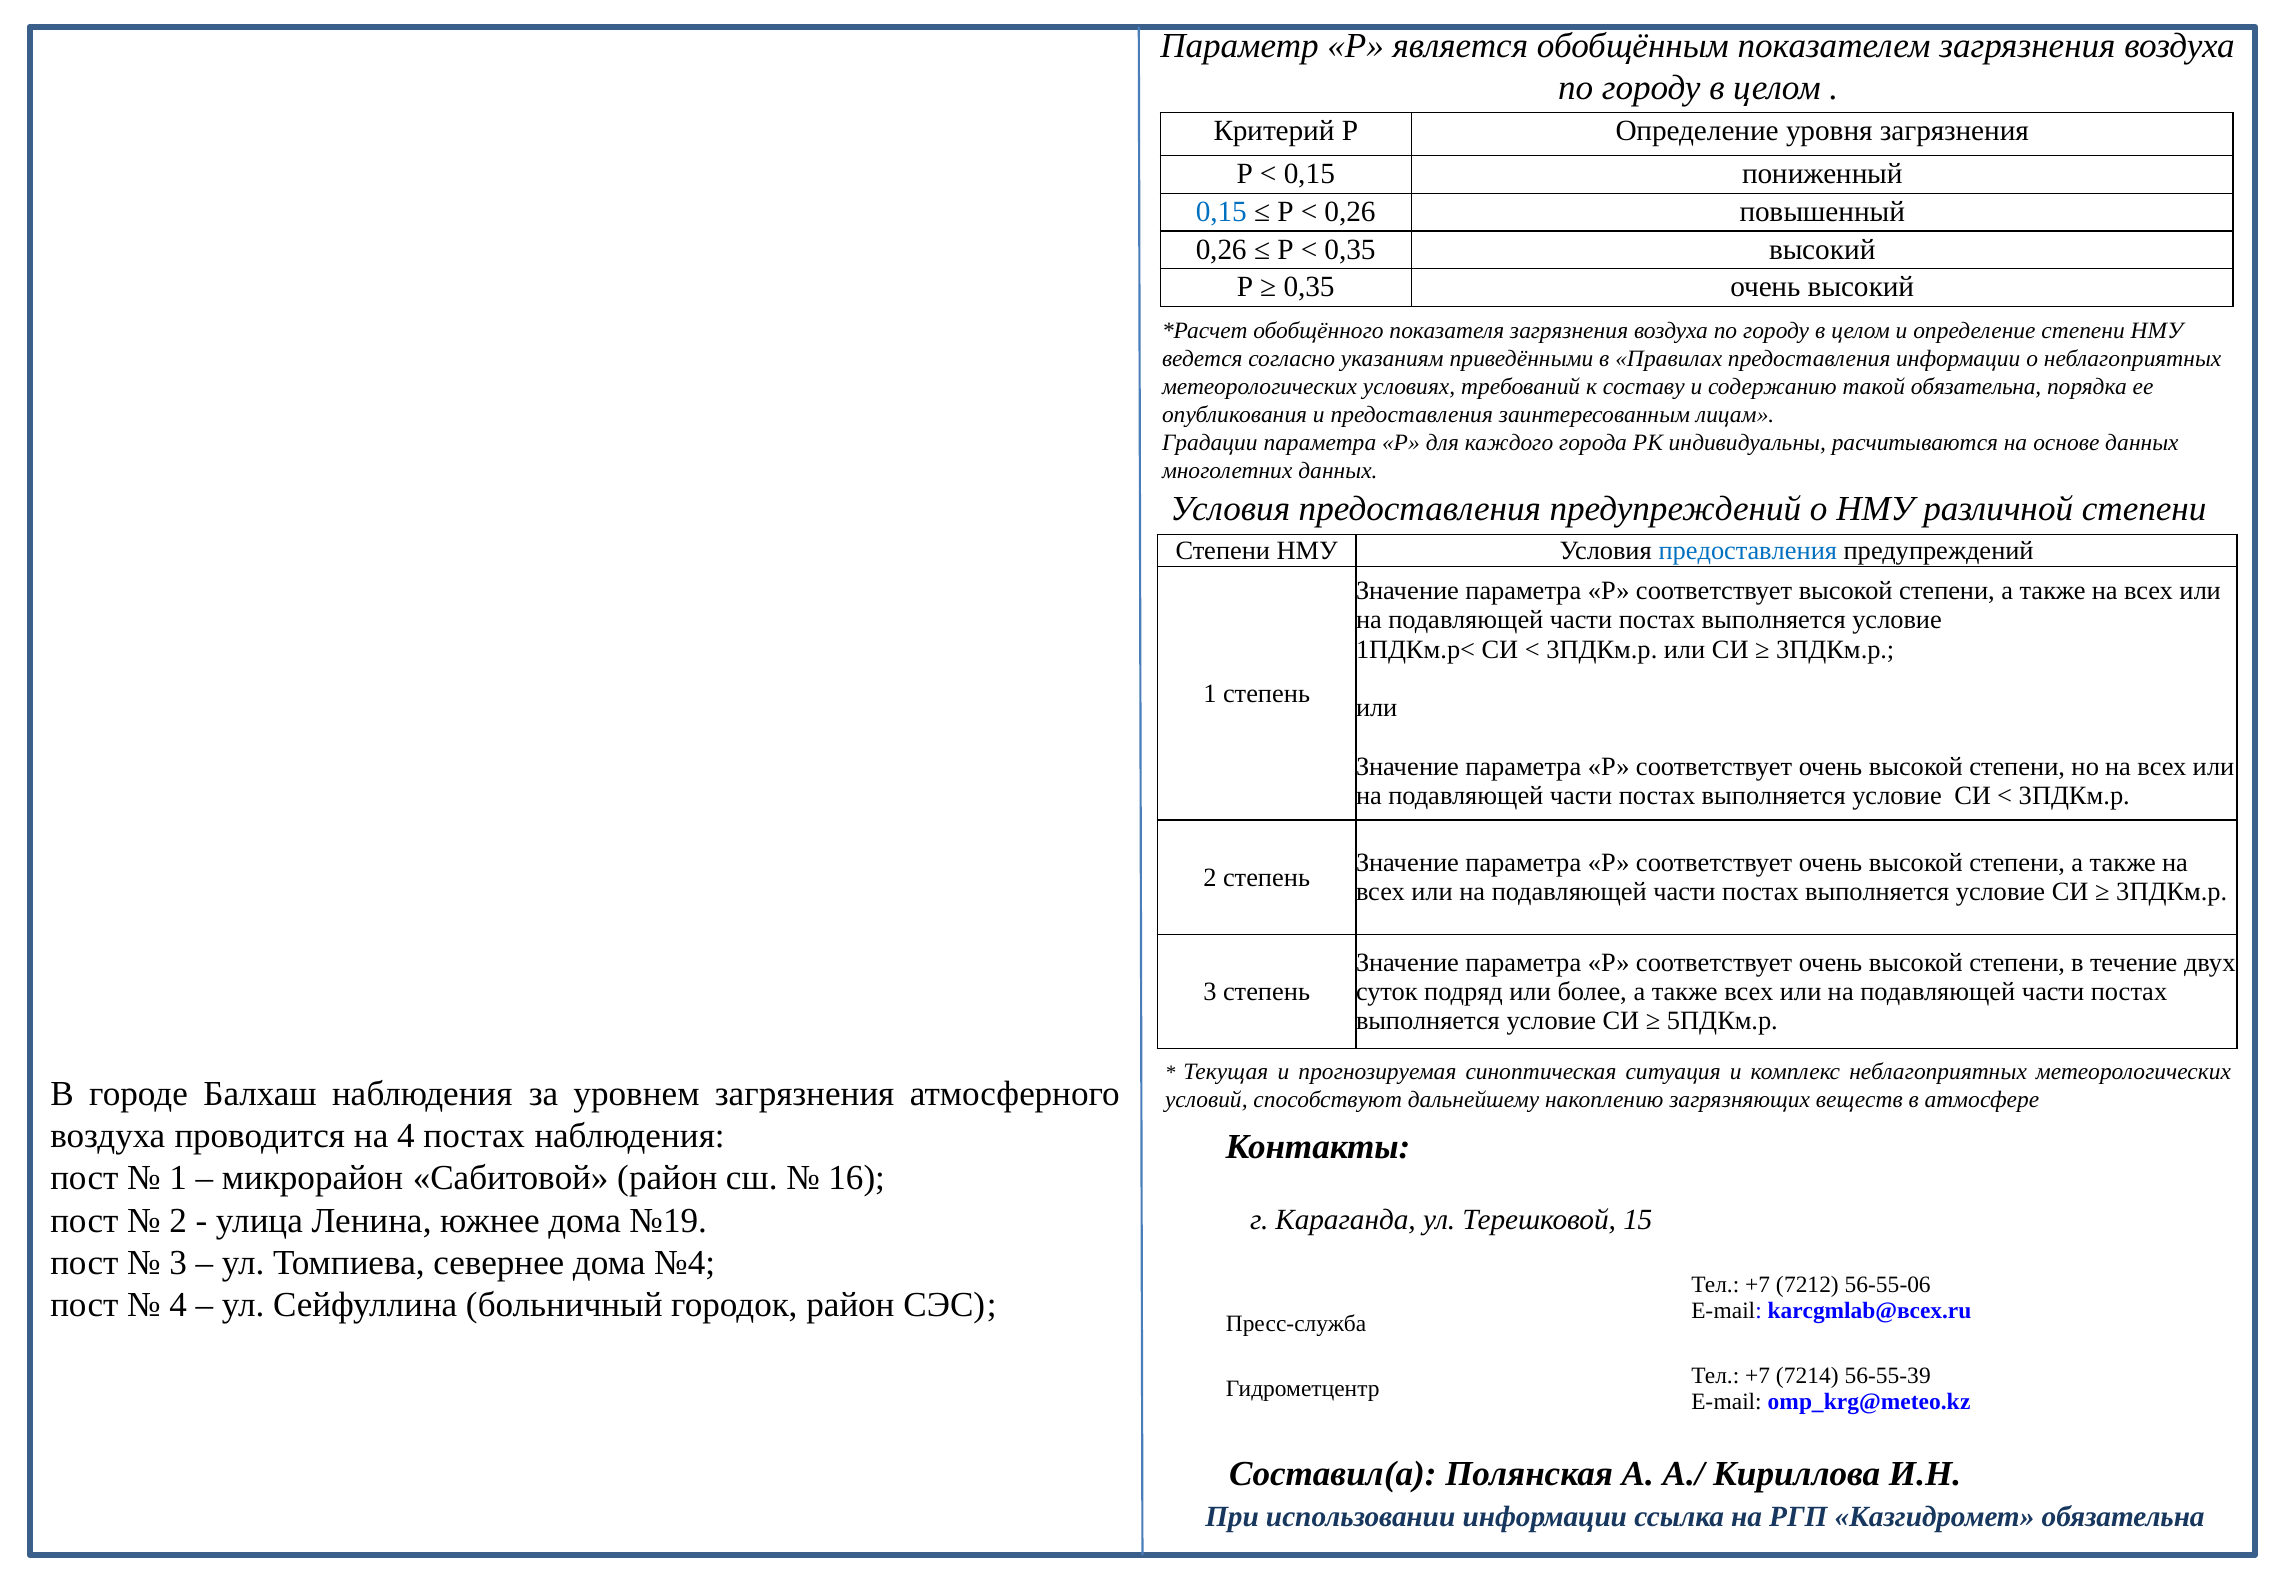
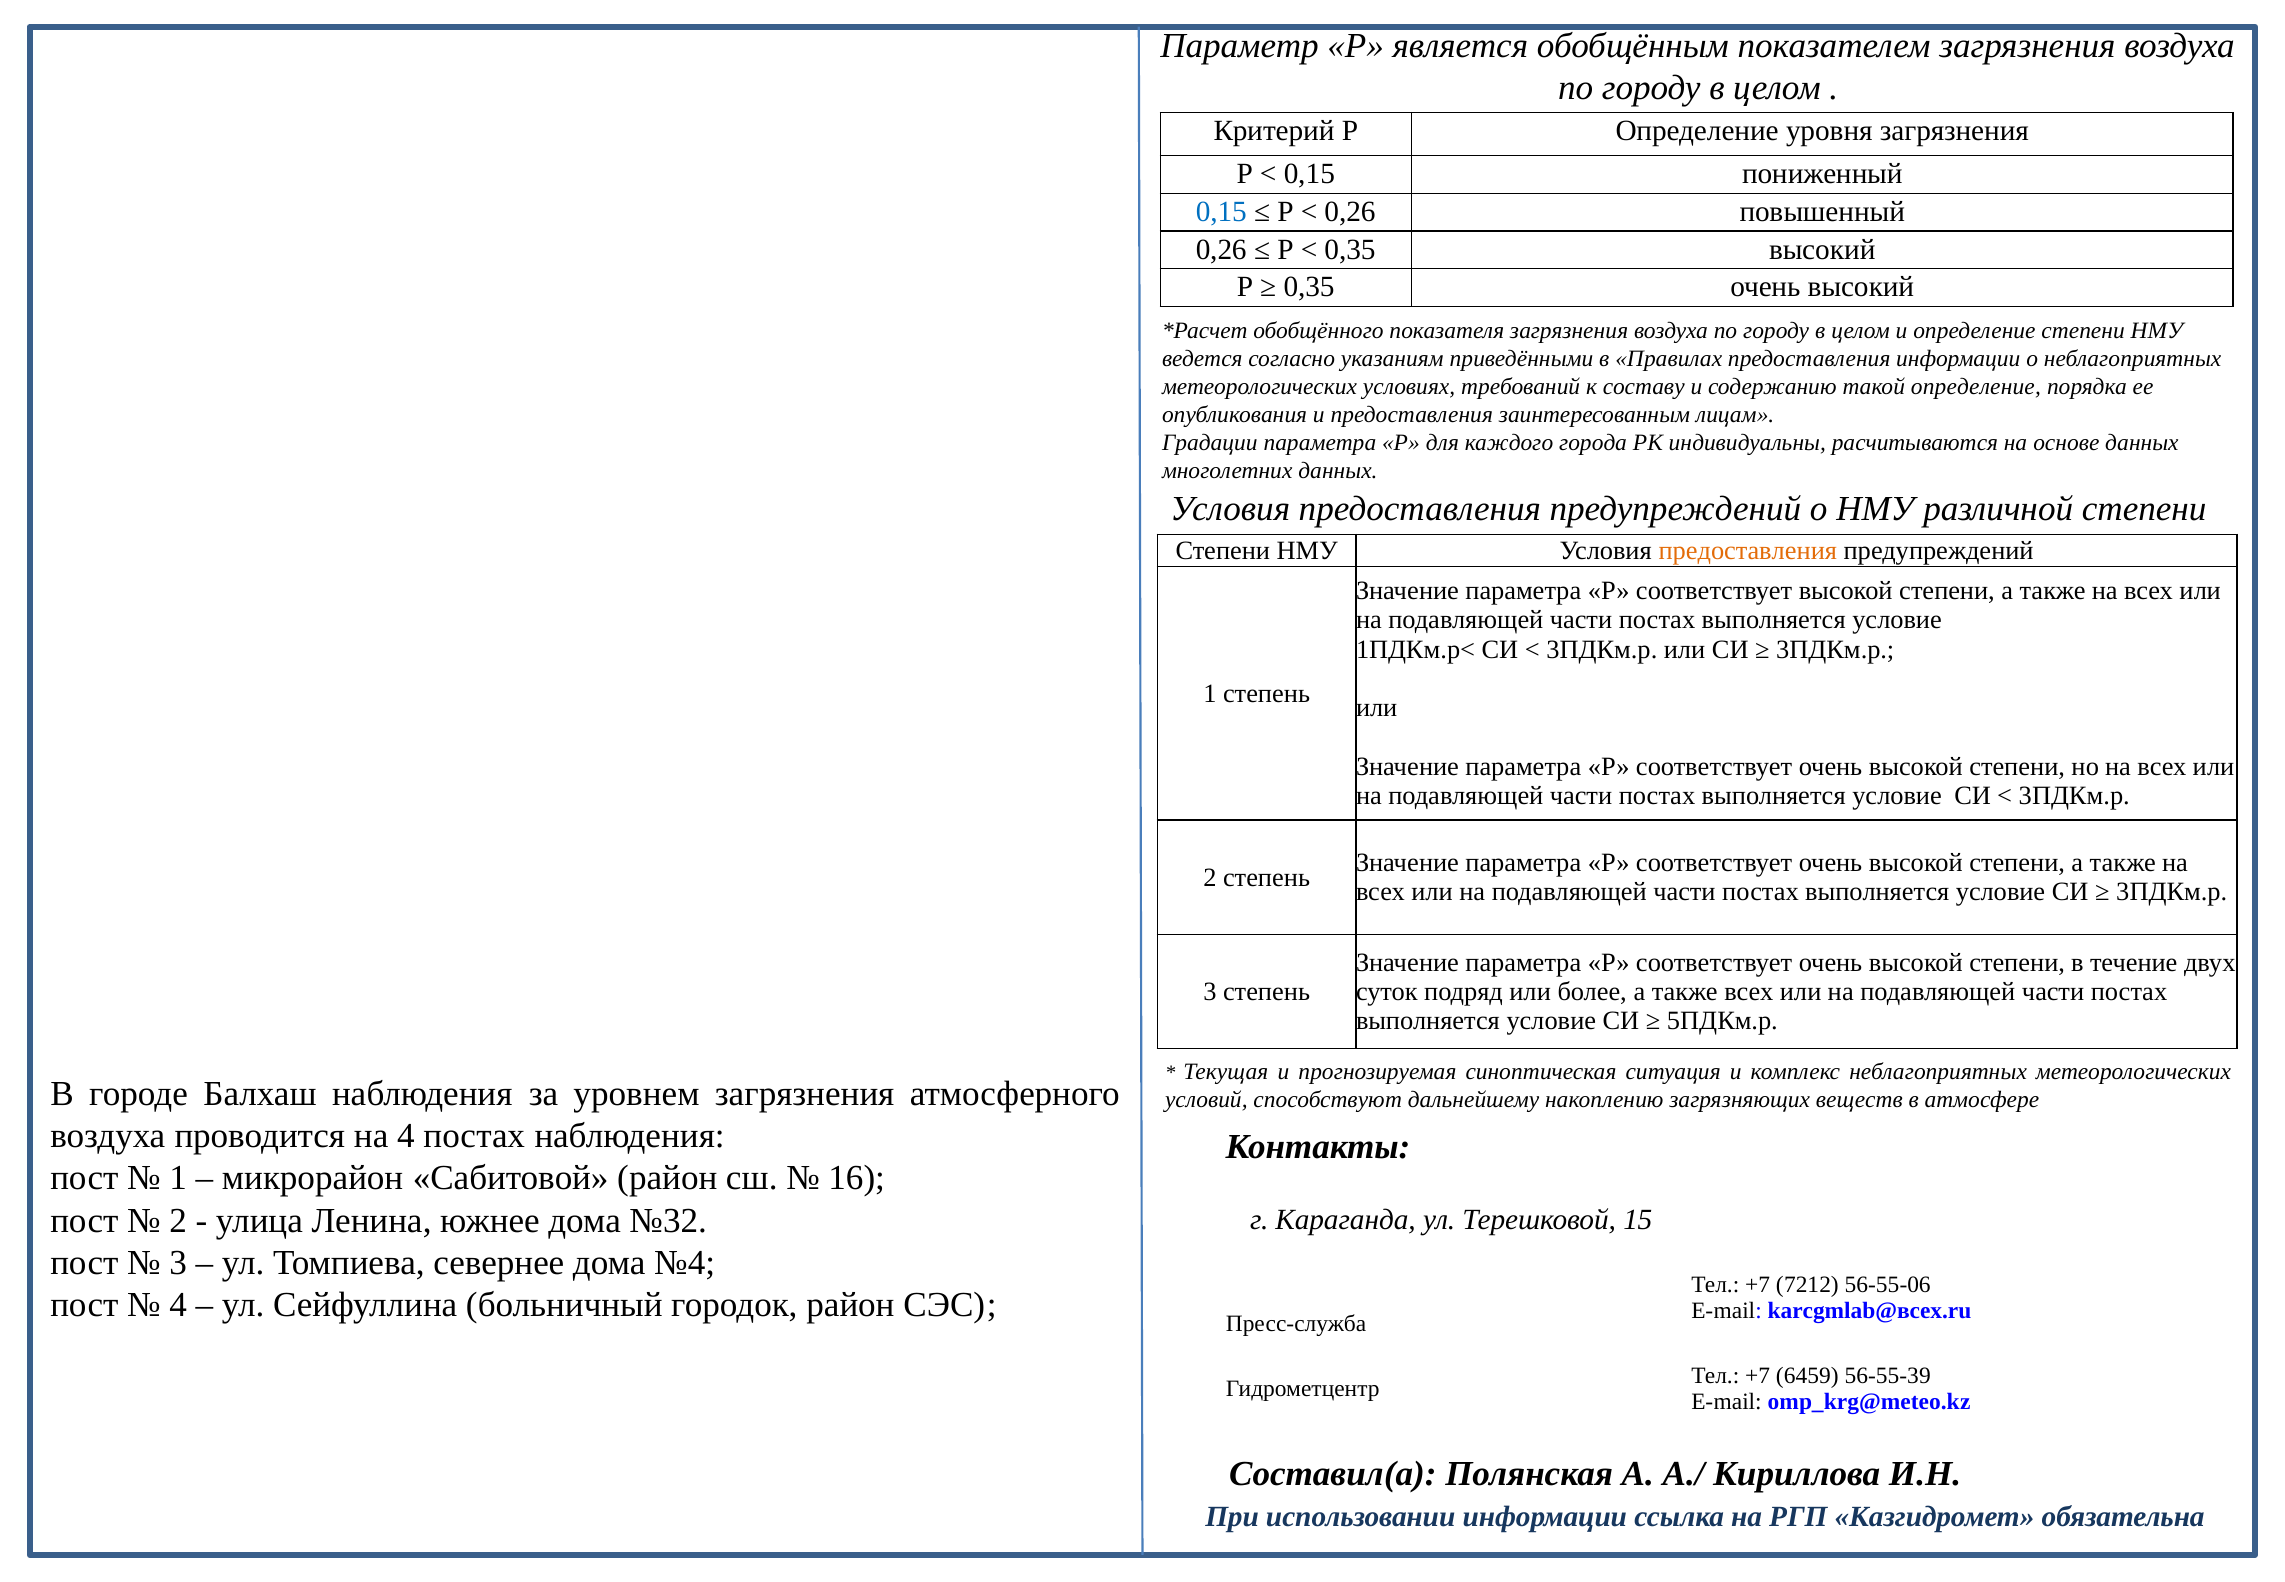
такой обязательна: обязательна -> определение
предоставления at (1748, 550) colour: blue -> orange
№19: №19 -> №32
7214: 7214 -> 6459
